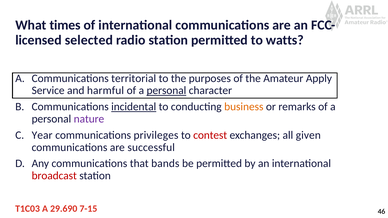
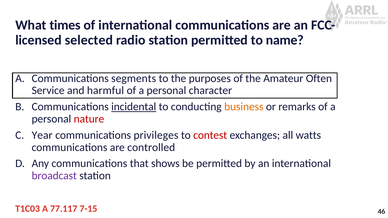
watts: watts -> name
territorial: territorial -> segments
Apply: Apply -> Often
personal at (166, 91) underline: present -> none
nature colour: purple -> red
given: given -> watts
successful: successful -> controlled
bands: bands -> shows
broadcast colour: red -> purple
29.690: 29.690 -> 77.117
